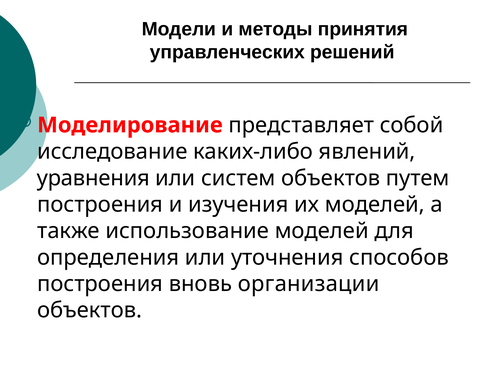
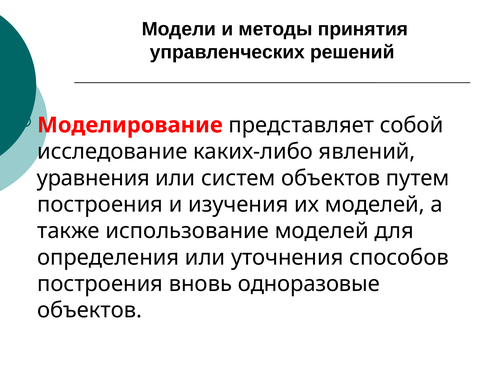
организации: организации -> одноразовые
